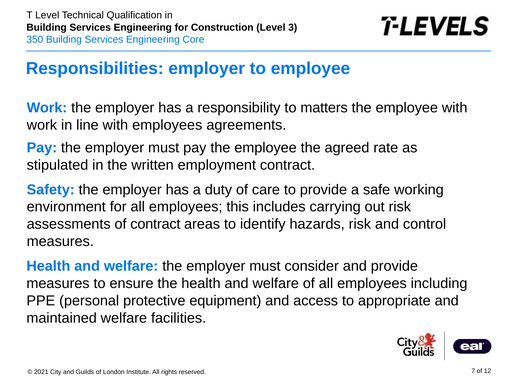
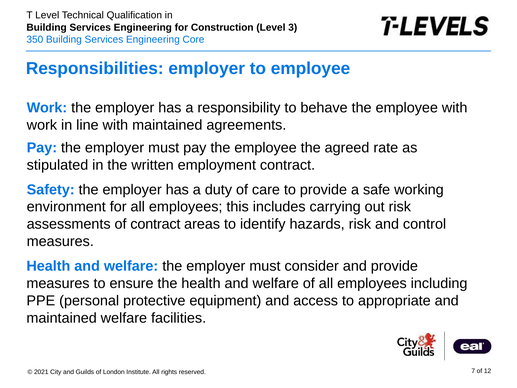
matters: matters -> behave
with employees: employees -> maintained
